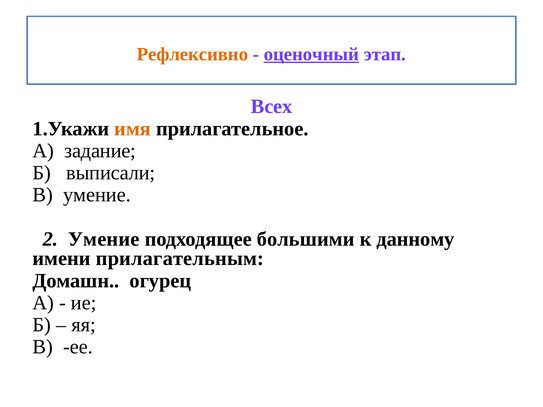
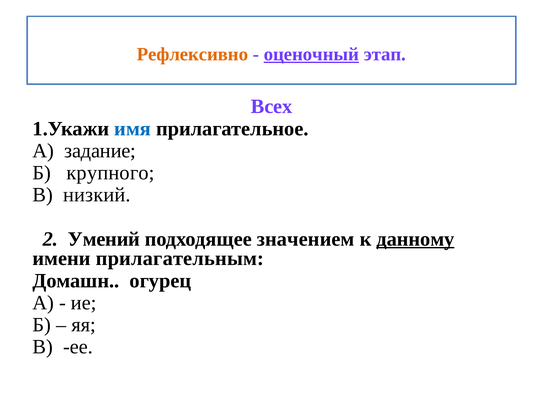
имя colour: orange -> blue
выписали: выписали -> крупного
В умение: умение -> низкий
2 Умение: Умение -> Умений
большими: большими -> значением
данному underline: none -> present
